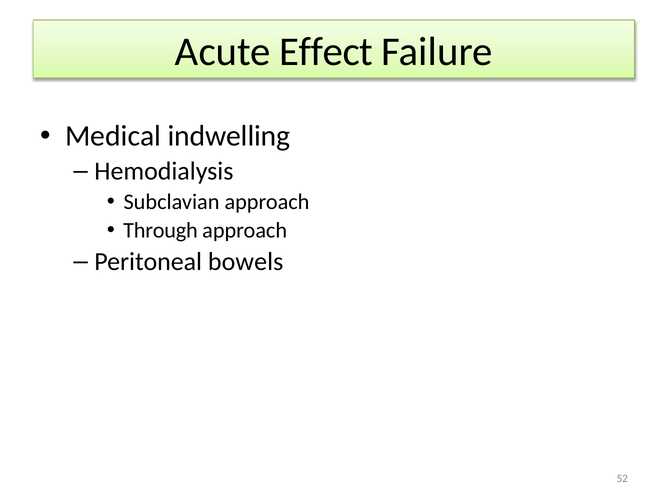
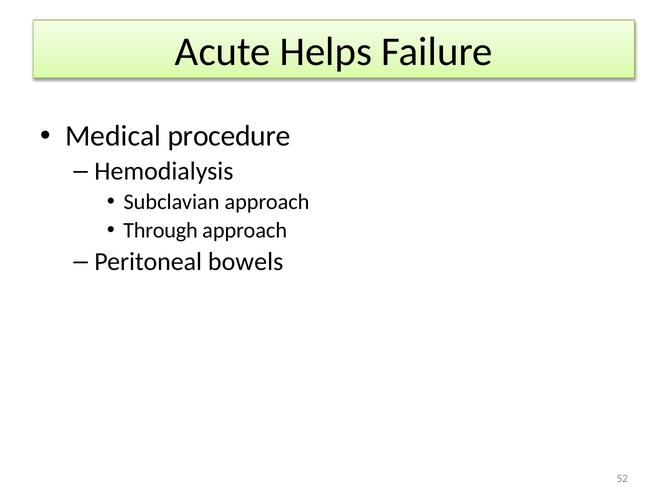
Effect: Effect -> Helps
indwelling: indwelling -> procedure
